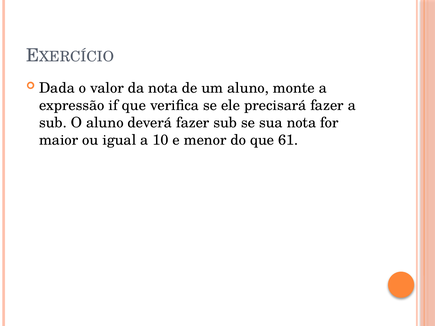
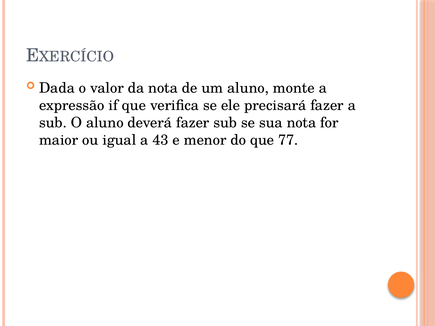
10: 10 -> 43
61: 61 -> 77
